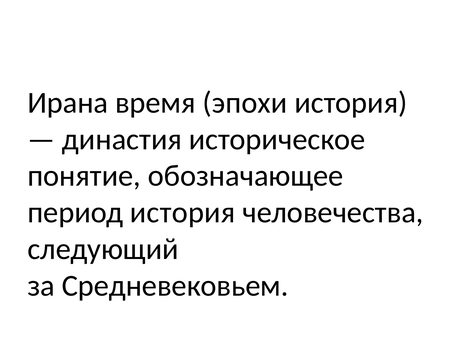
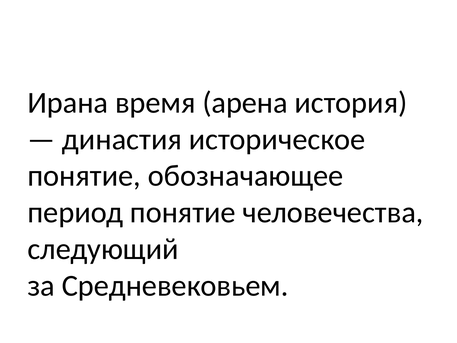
эпохи: эпохи -> арена
период история: история -> понятие
